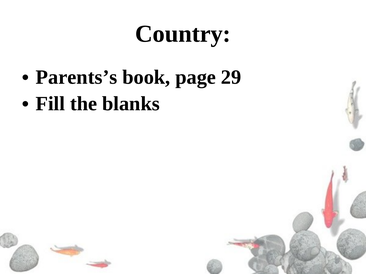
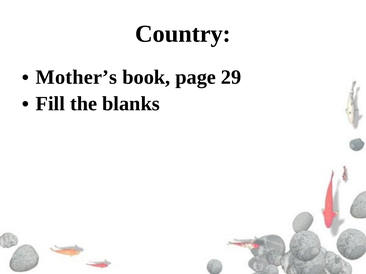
Parents’s: Parents’s -> Mother’s
